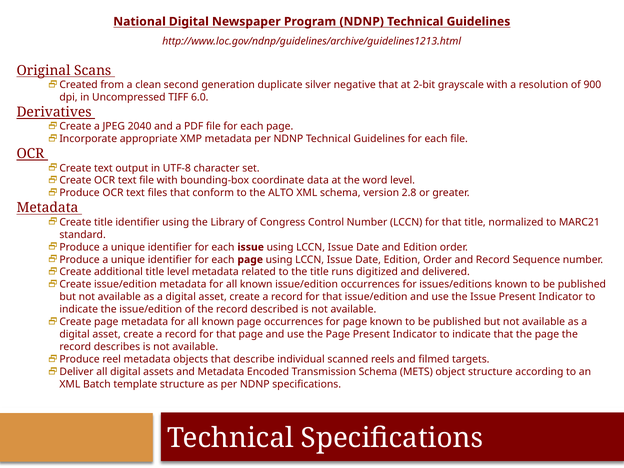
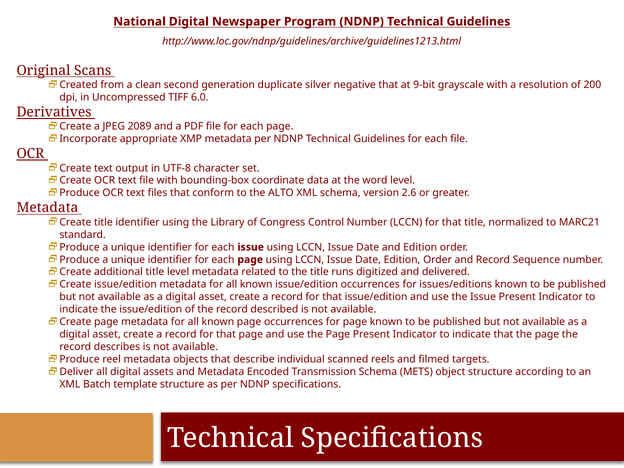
2-bit: 2-bit -> 9-bit
900: 900 -> 200
2040: 2040 -> 2089
2.8: 2.8 -> 2.6
